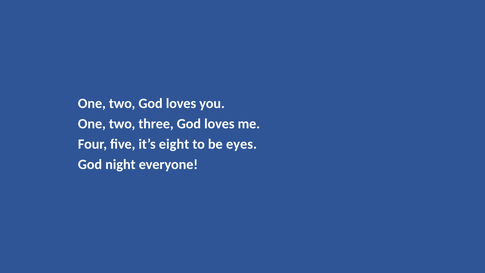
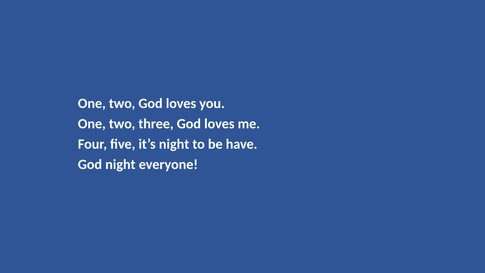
it’s eight: eight -> night
eyes: eyes -> have
